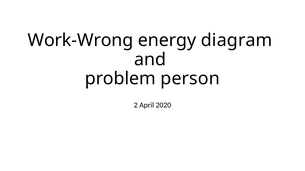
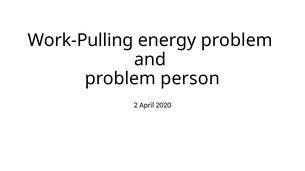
Work-Wrong: Work-Wrong -> Work-Pulling
energy diagram: diagram -> problem
